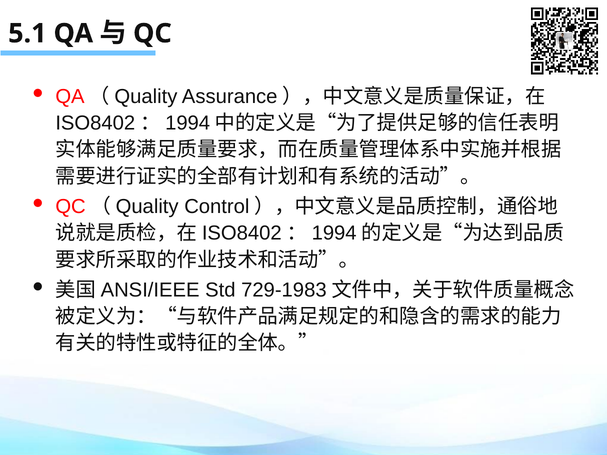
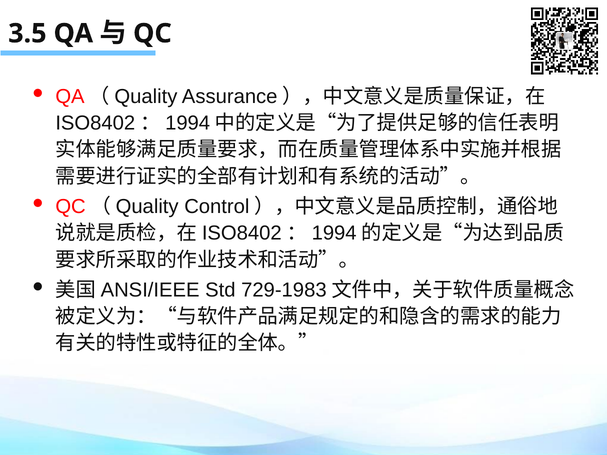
5.1: 5.1 -> 3.5
